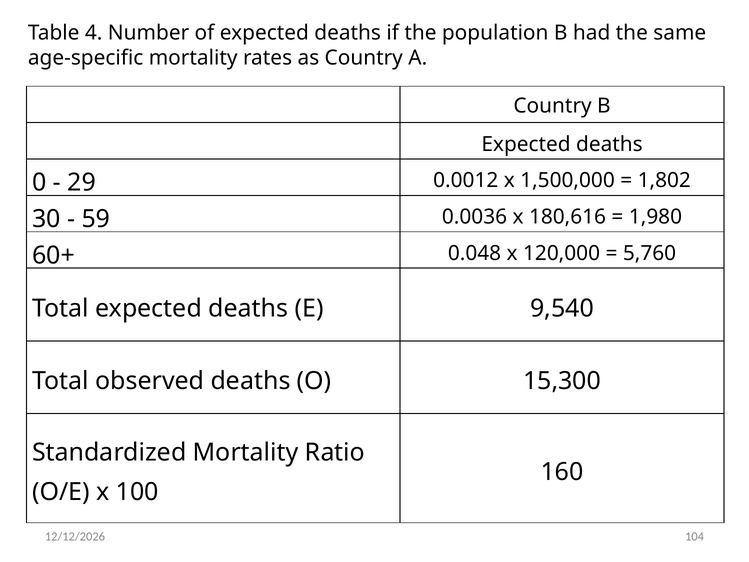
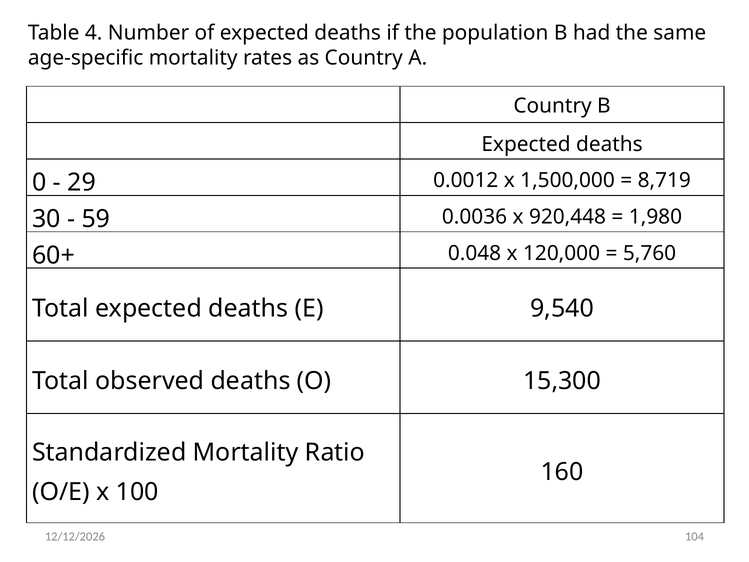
1,802: 1,802 -> 8,719
180,616: 180,616 -> 920,448
